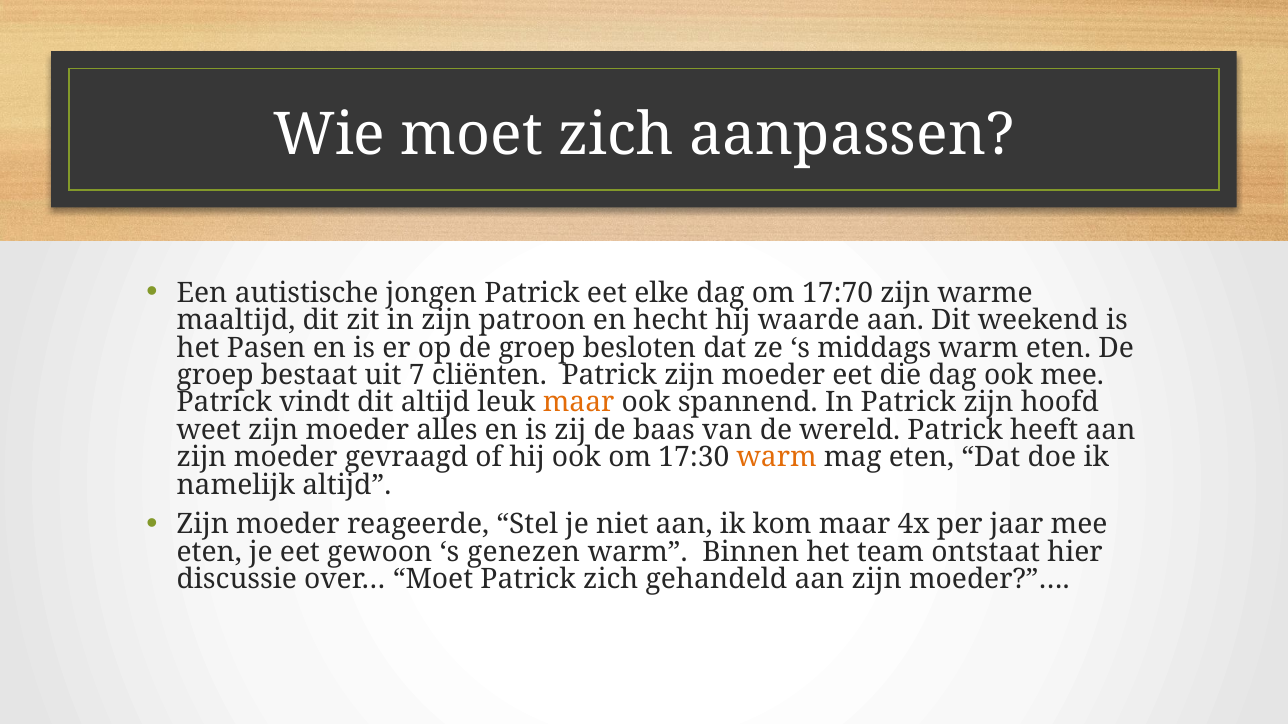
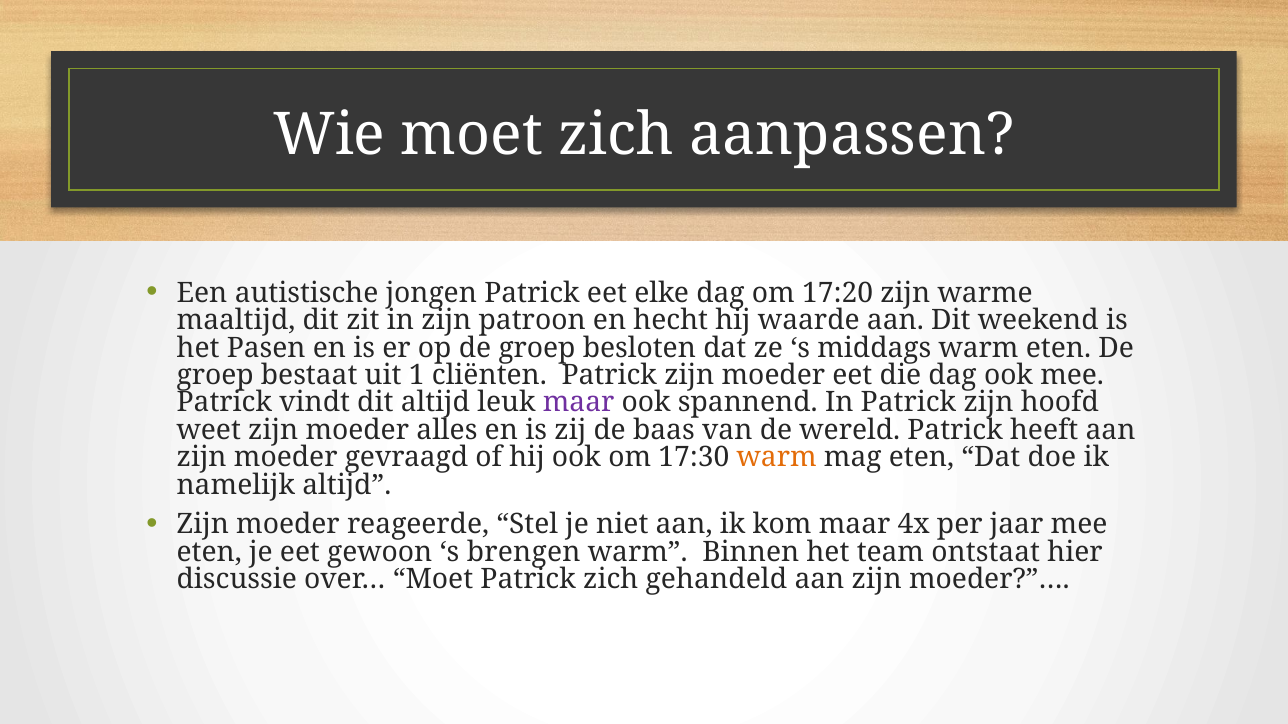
17:70: 17:70 -> 17:20
7: 7 -> 1
maar at (579, 403) colour: orange -> purple
genezen: genezen -> brengen
